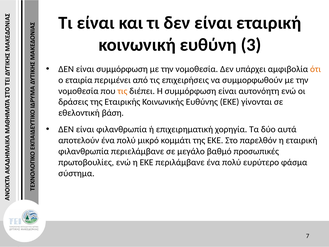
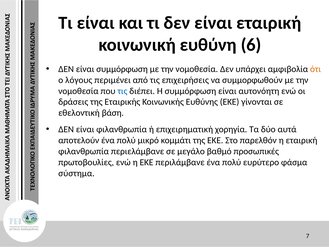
3: 3 -> 6
εταιρία: εταιρία -> λόγους
τις at (122, 91) colour: orange -> blue
